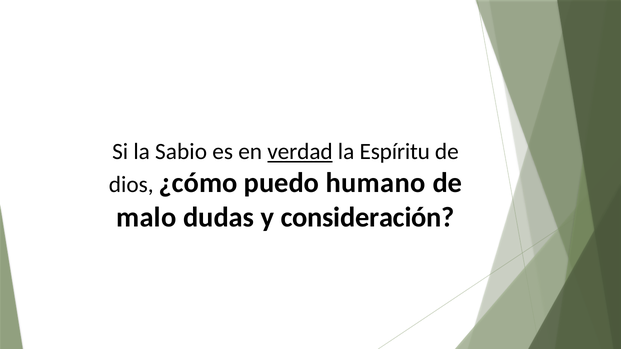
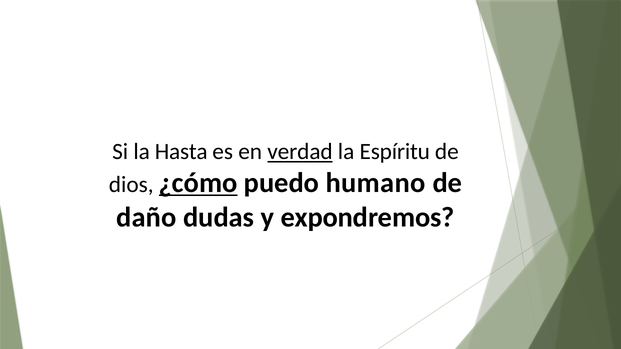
Sabio: Sabio -> Hasta
¿cómo underline: none -> present
malo: malo -> daño
consideración: consideración -> expondremos
